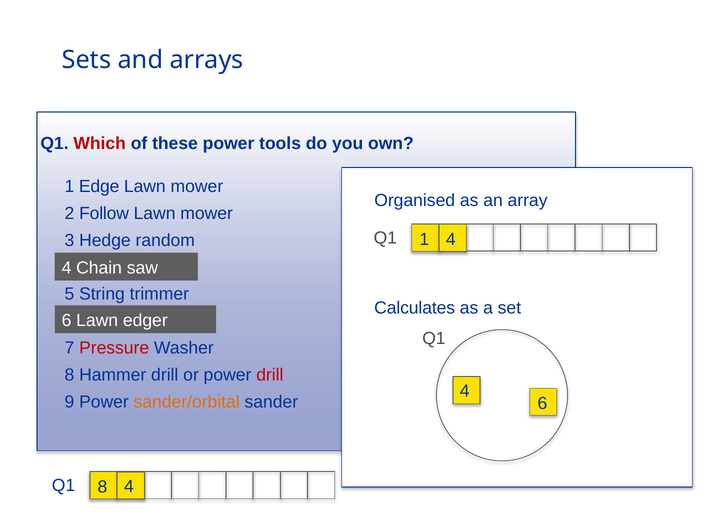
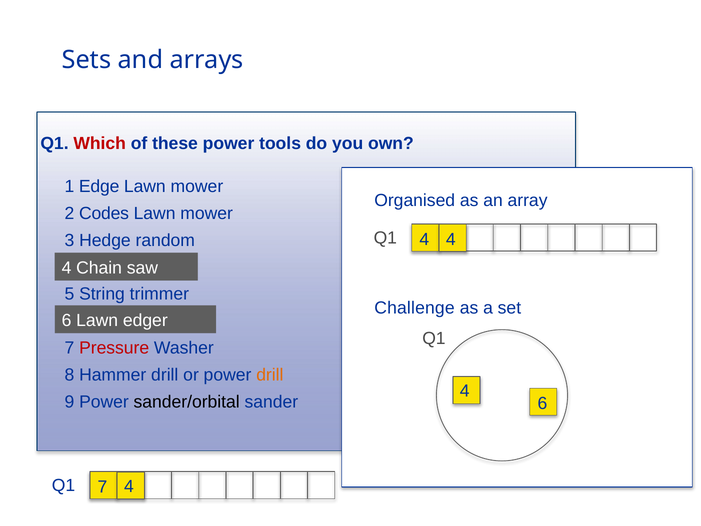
Follow: Follow -> Codes
Q1 1: 1 -> 4
Calculates: Calculates -> Challenge
drill at (270, 375) colour: red -> orange
sander/orbital colour: orange -> black
Q1 8: 8 -> 7
